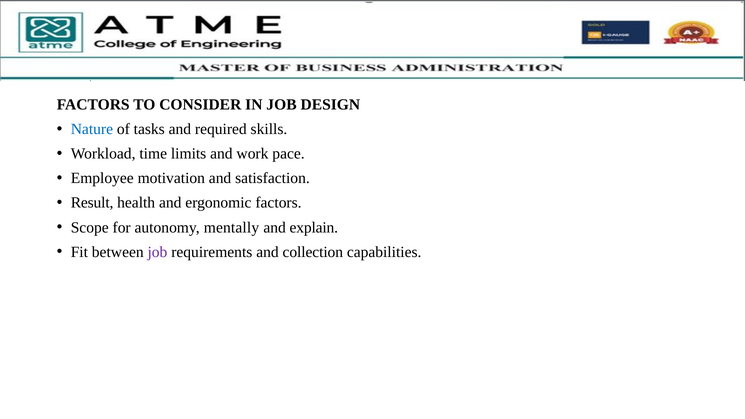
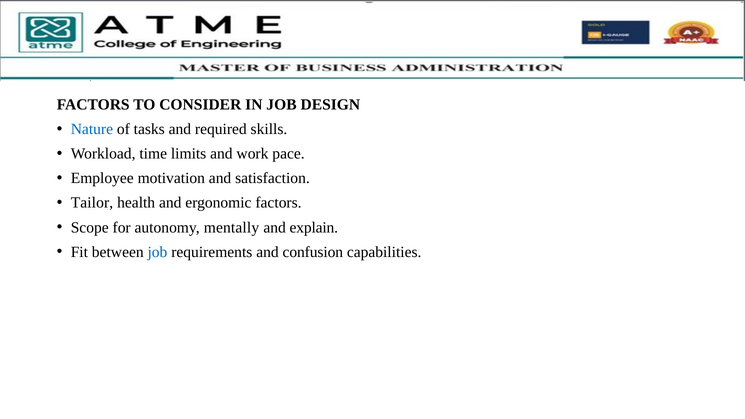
Result: Result -> Tailor
job at (157, 252) colour: purple -> blue
collection: collection -> confusion
